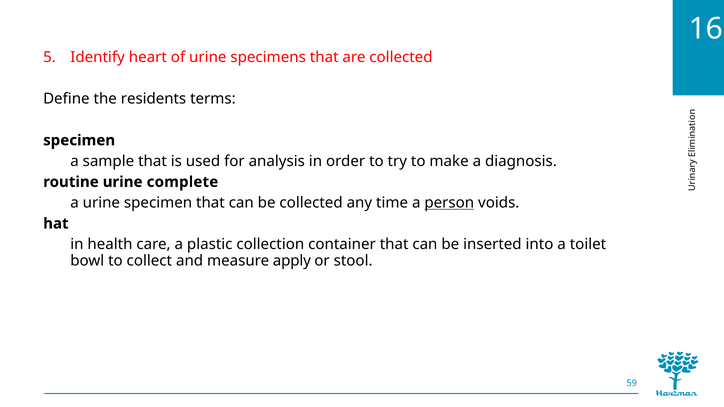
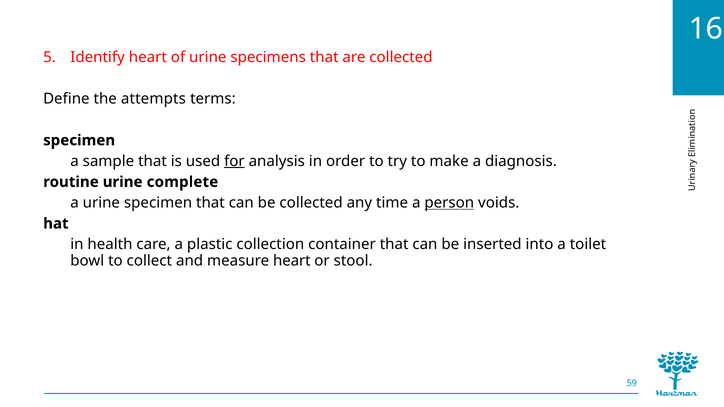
residents: residents -> attempts
for underline: none -> present
measure apply: apply -> heart
